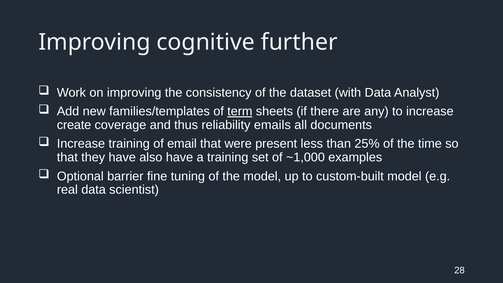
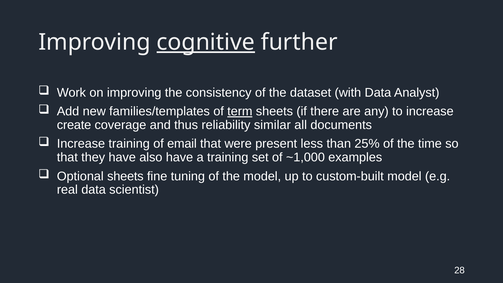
cognitive underline: none -> present
emails: emails -> similar
Optional barrier: barrier -> sheets
